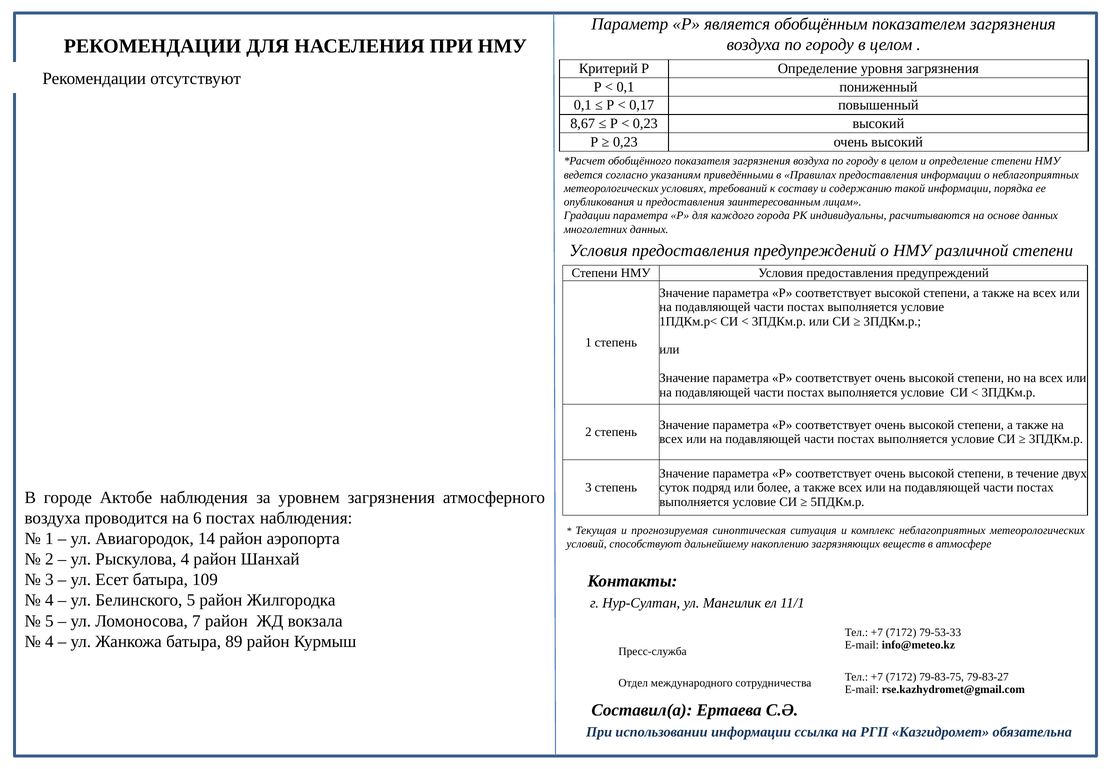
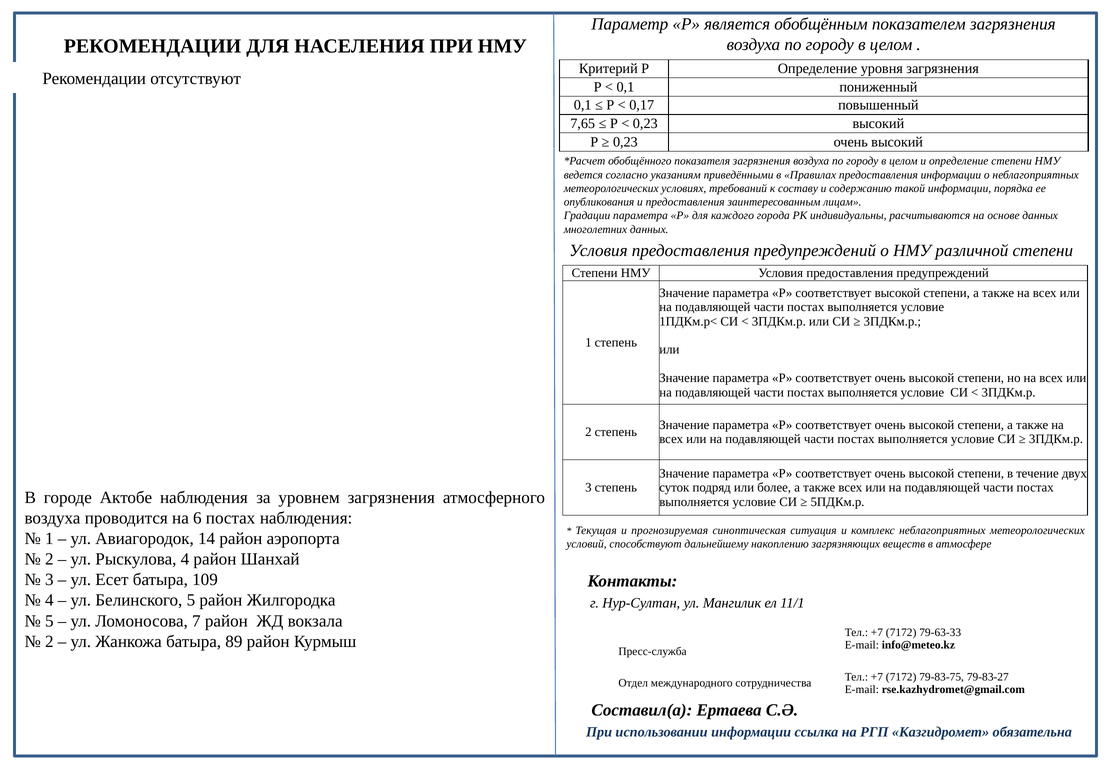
8,67: 8,67 -> 7,65
79-53-33: 79-53-33 -> 79-63-33
4 at (49, 641): 4 -> 2
